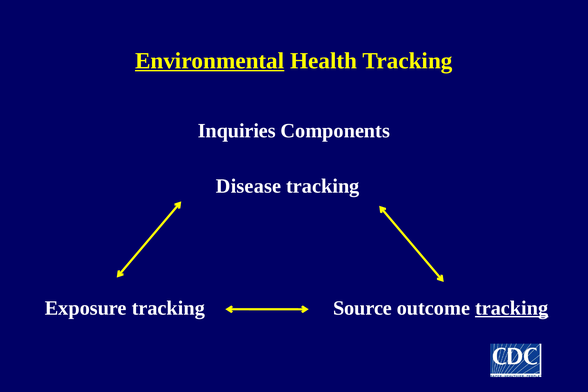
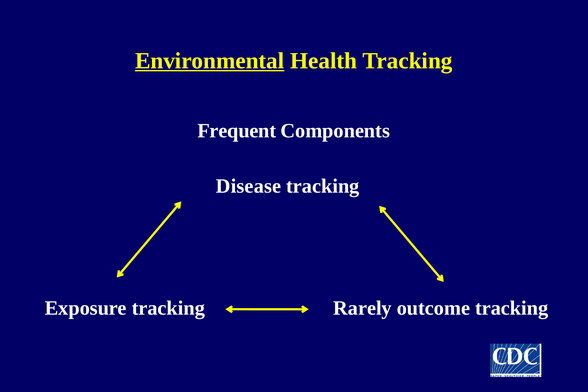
Inquiries: Inquiries -> Frequent
Source: Source -> Rarely
tracking at (512, 308) underline: present -> none
